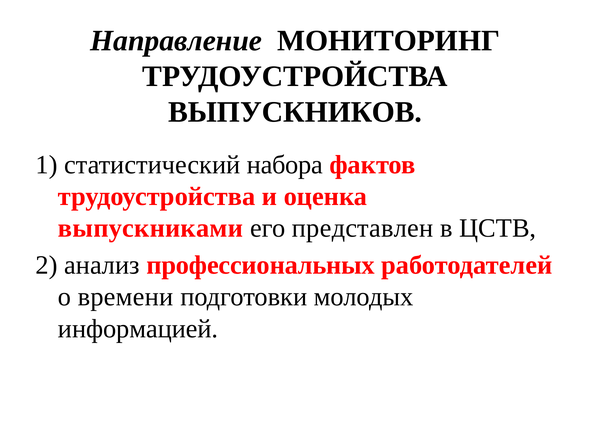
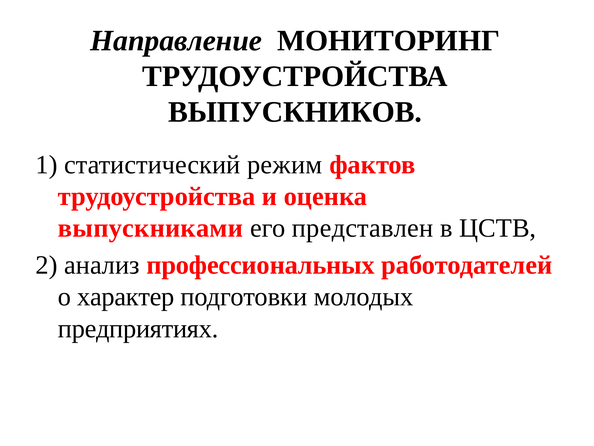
набора: набора -> режим
времени: времени -> характер
информацией: информацией -> предприятиях
